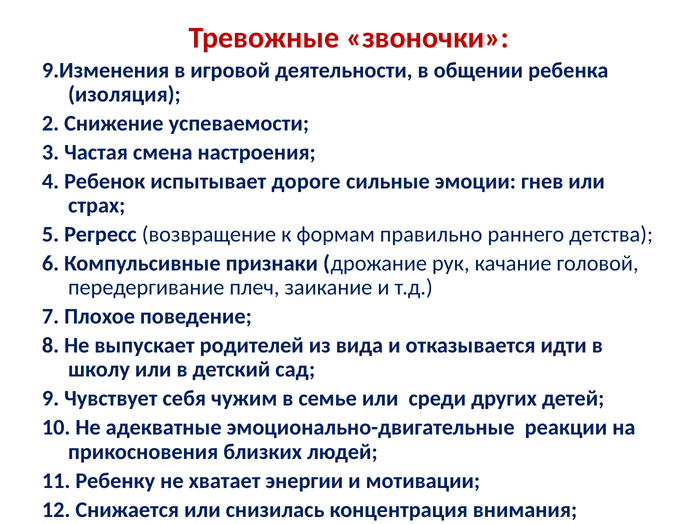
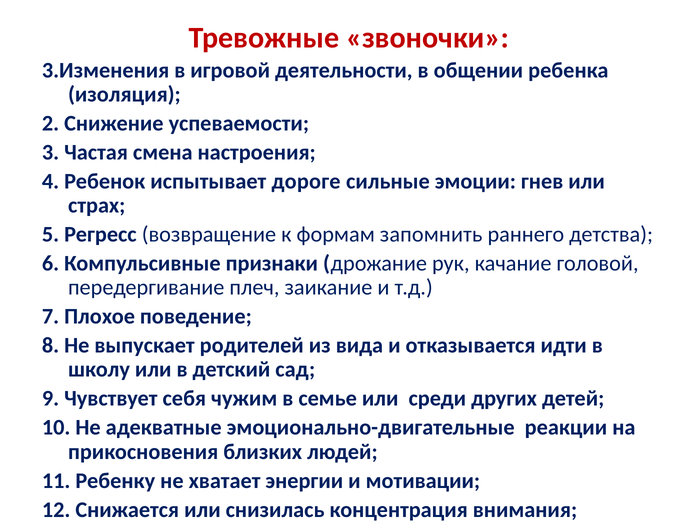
9.Изменения: 9.Изменения -> 3.Изменения
правильно: правильно -> запомнить
